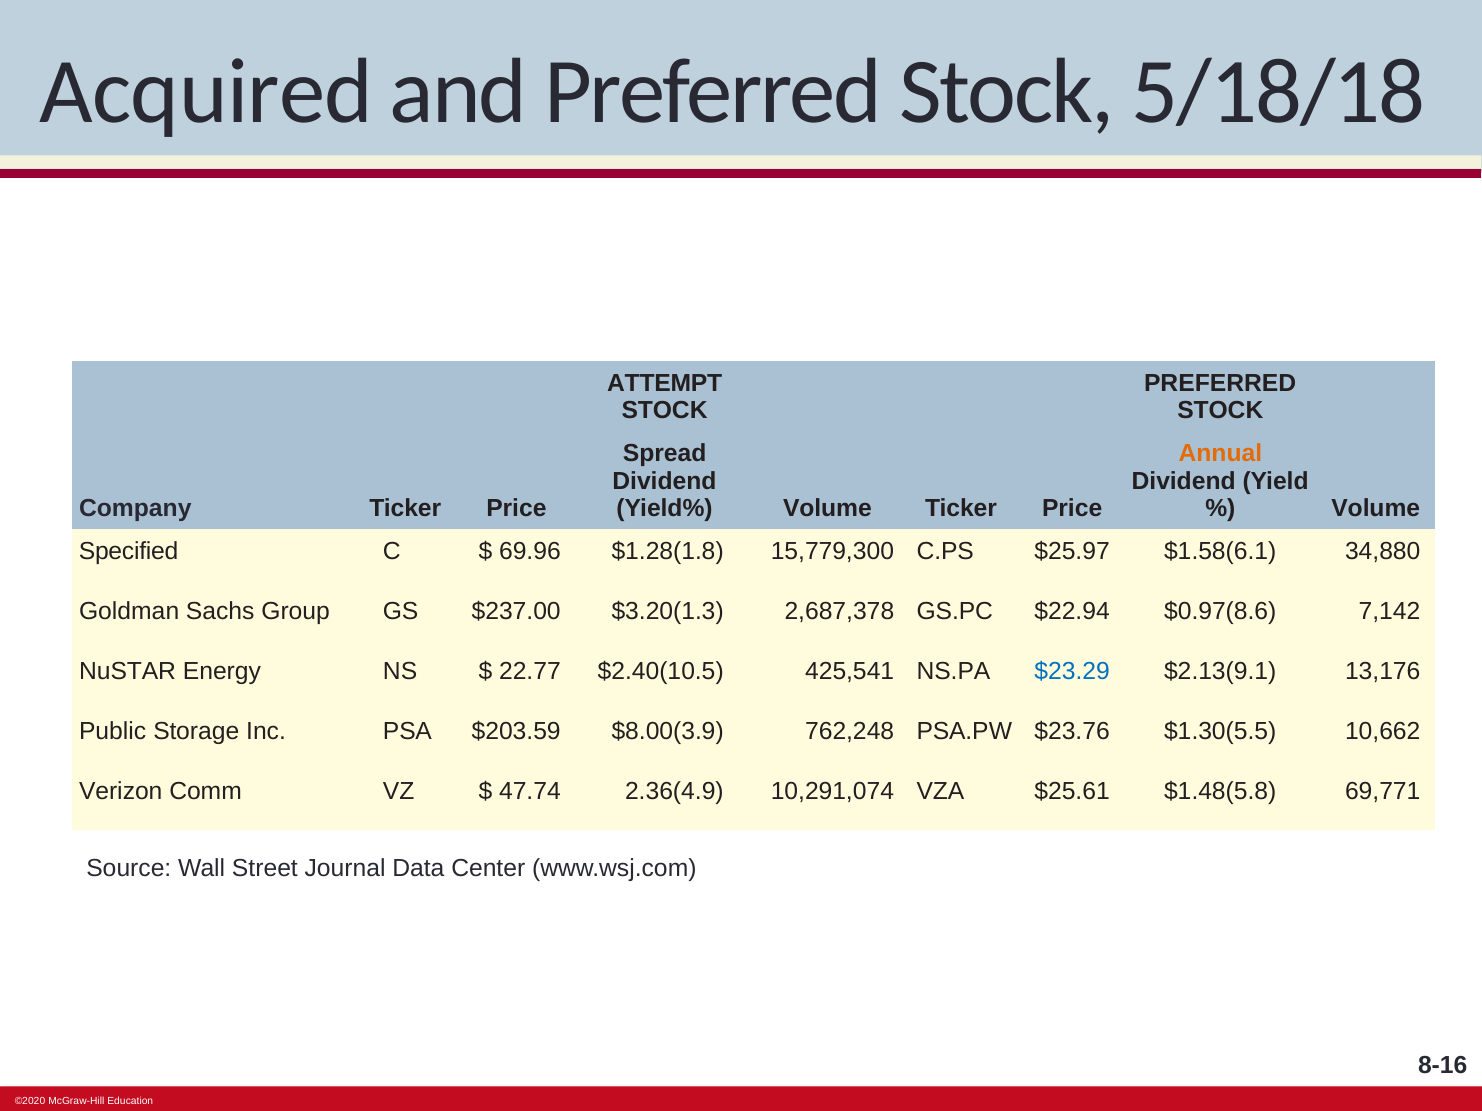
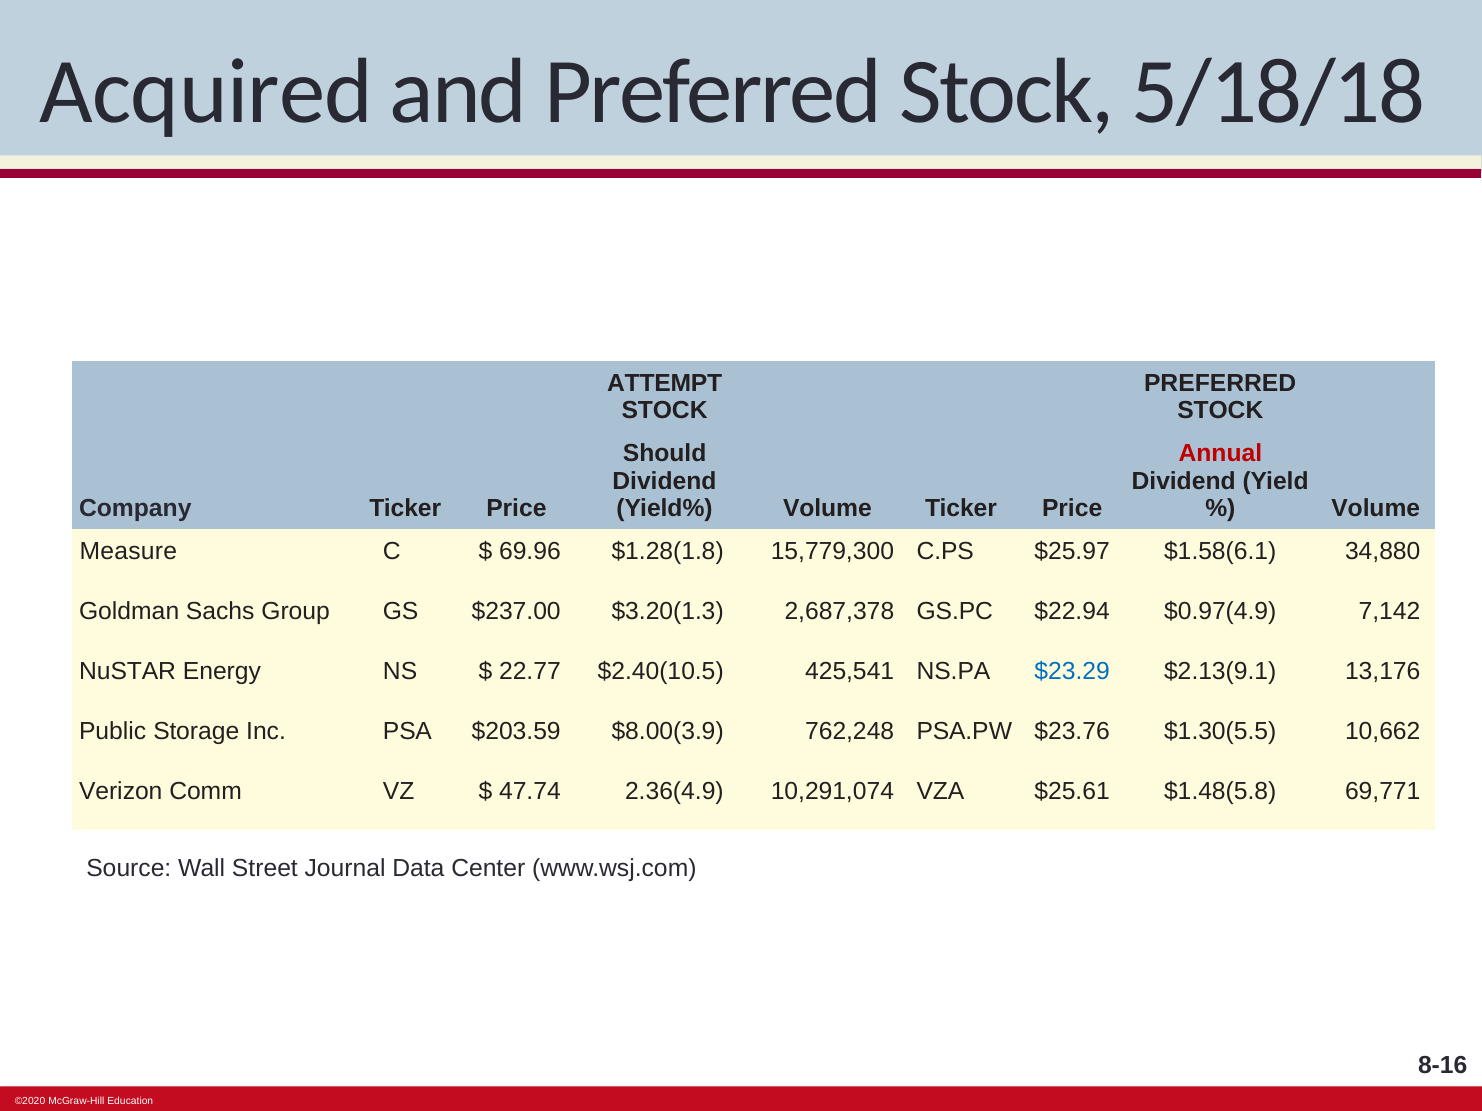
Spread: Spread -> Should
Annual colour: orange -> red
Specified: Specified -> Measure
$0.97(8.6: $0.97(8.6 -> $0.97(4.9
